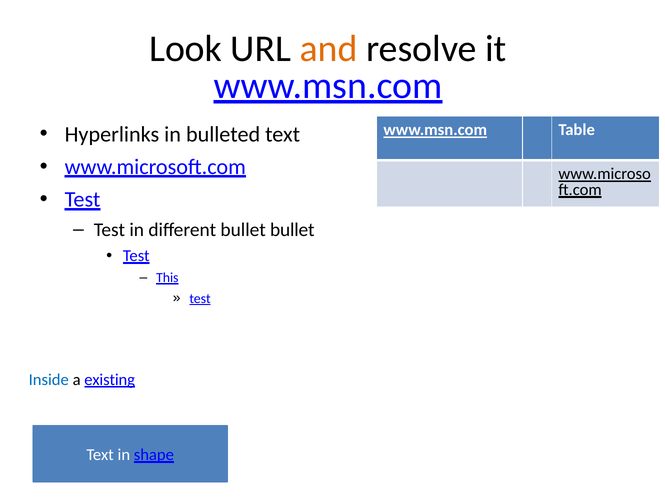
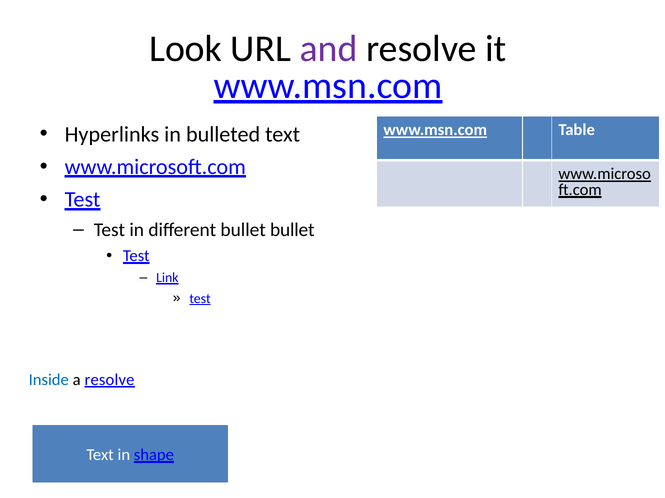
and colour: orange -> purple
This: This -> Link
a existing: existing -> resolve
